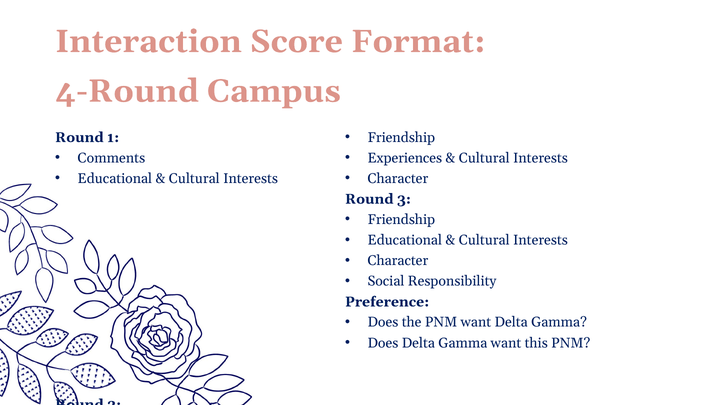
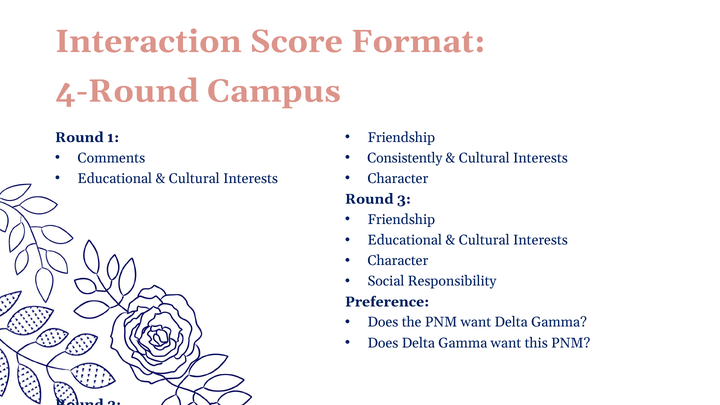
Experiences: Experiences -> Consistently
